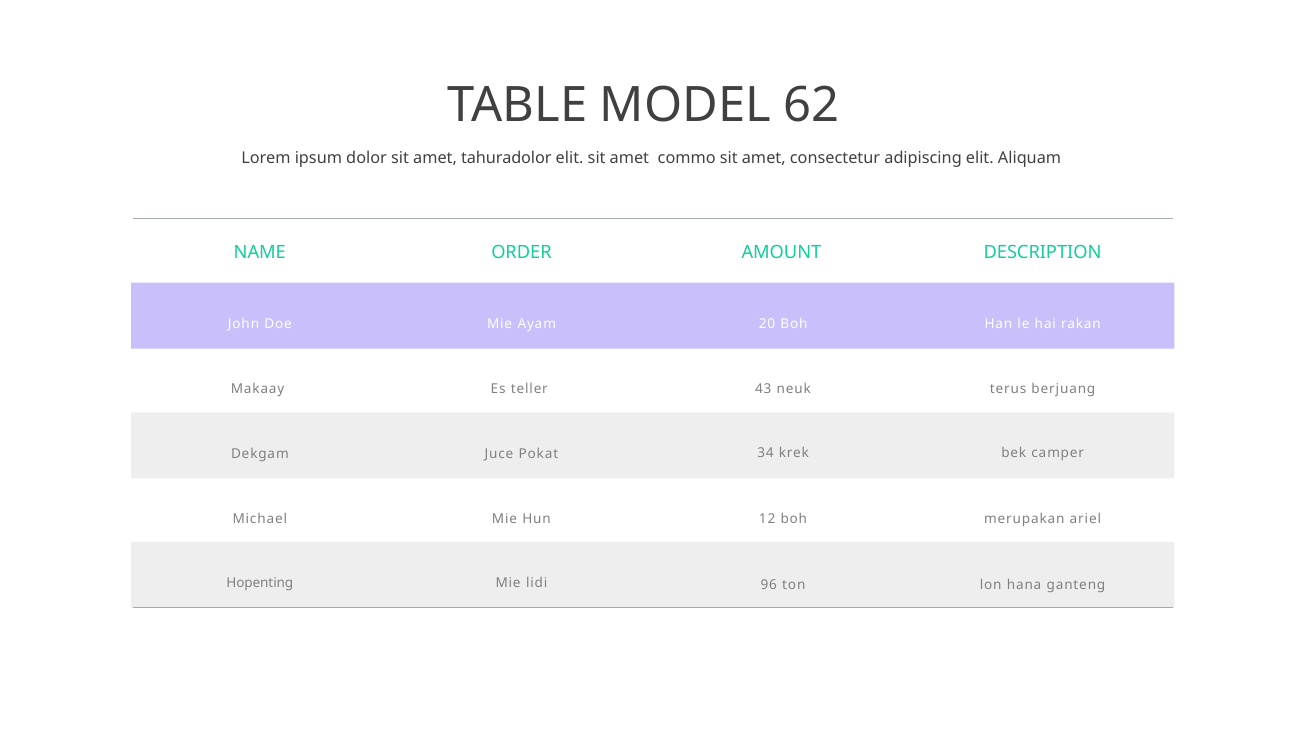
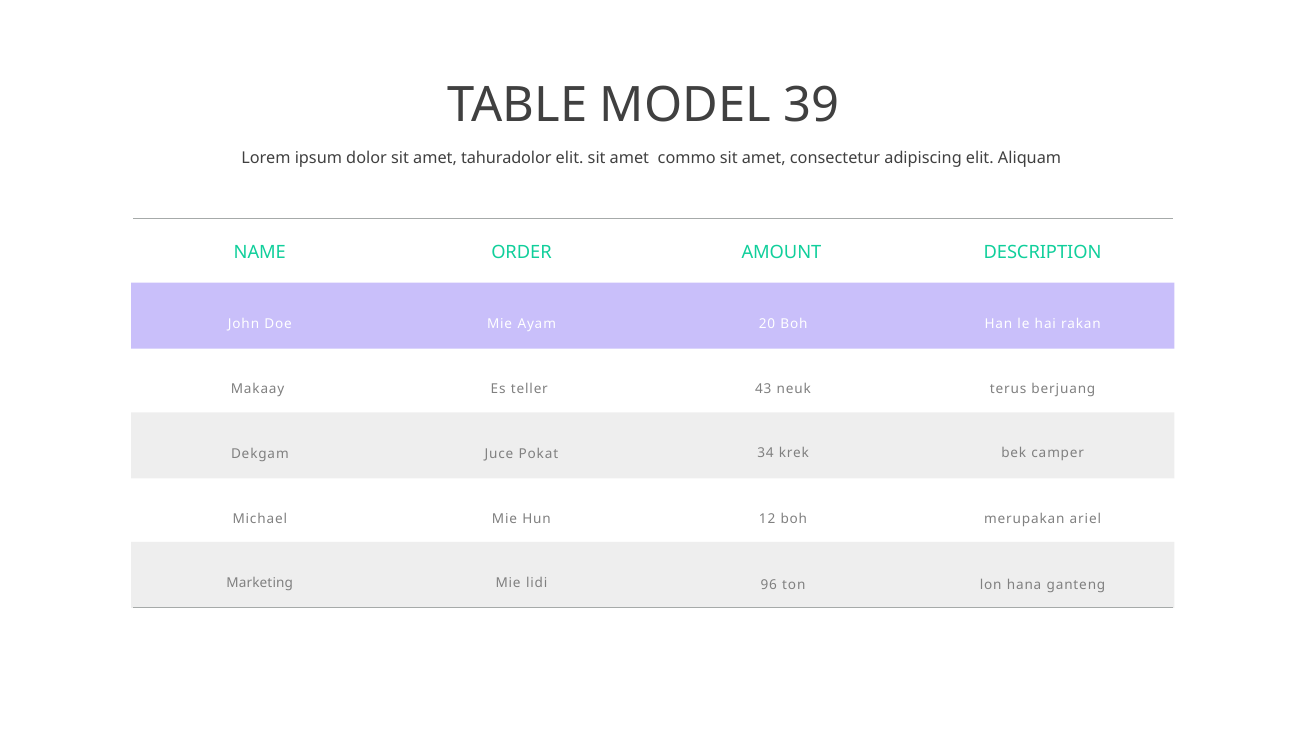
62: 62 -> 39
Hopenting: Hopenting -> Marketing
